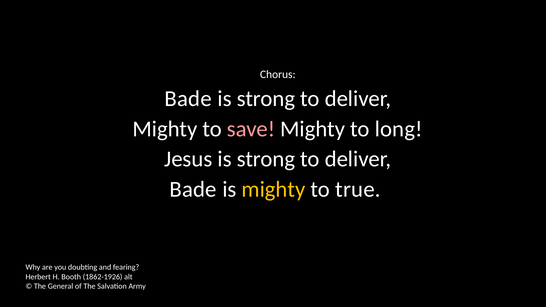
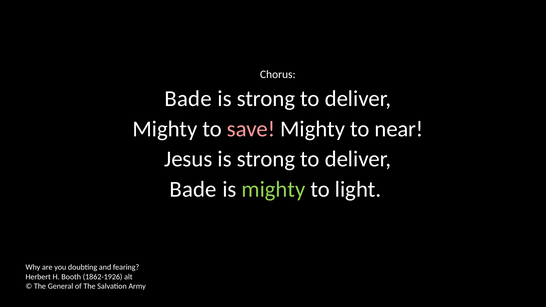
long: long -> near
mighty at (273, 189) colour: yellow -> light green
true: true -> light
